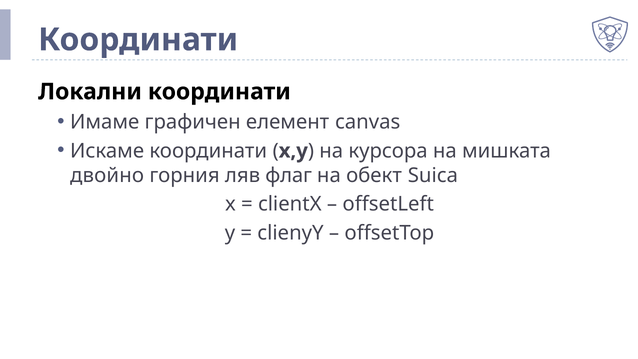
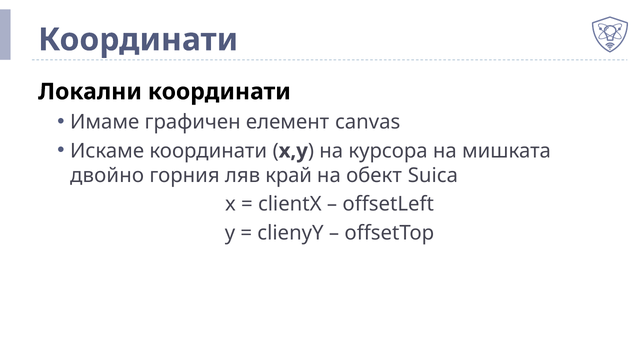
флаг: флаг -> край
